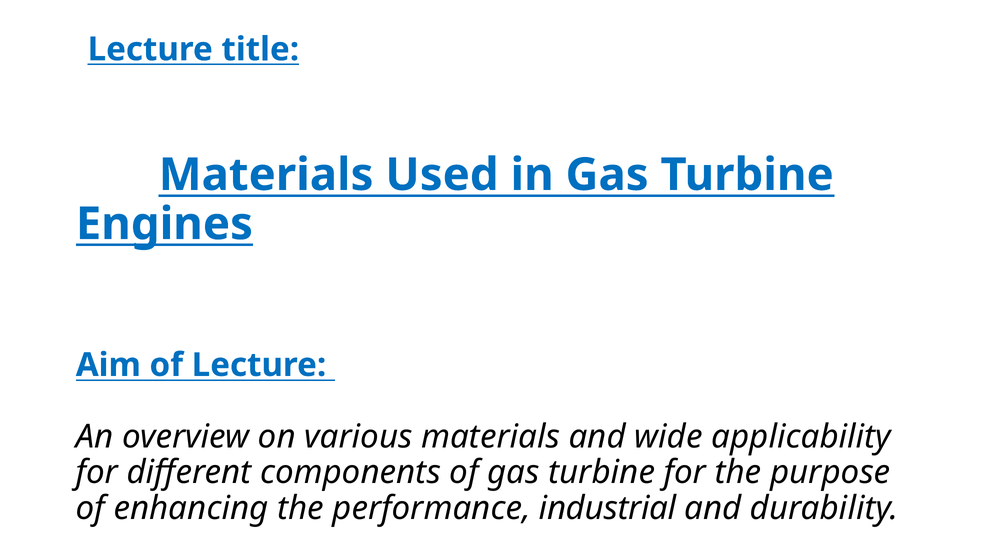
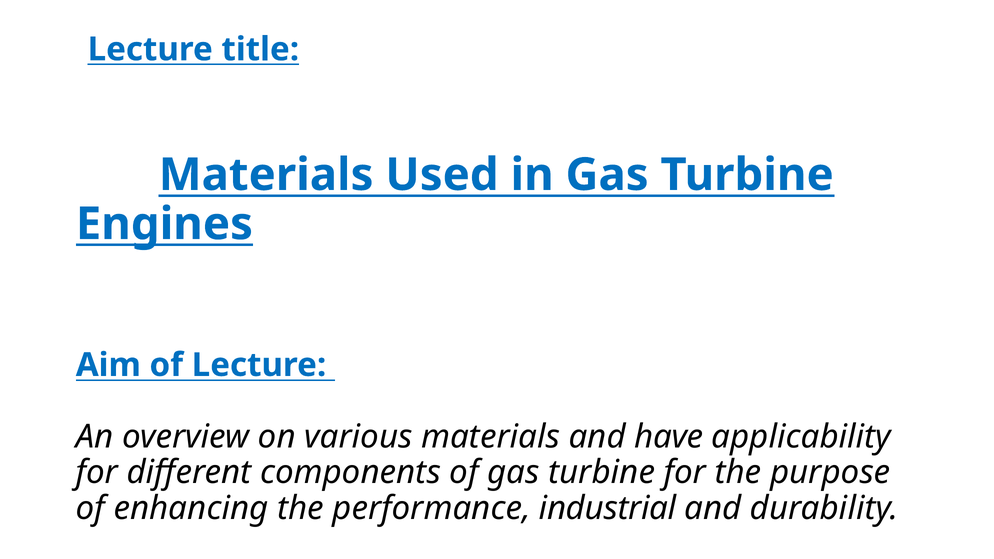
wide: wide -> have
